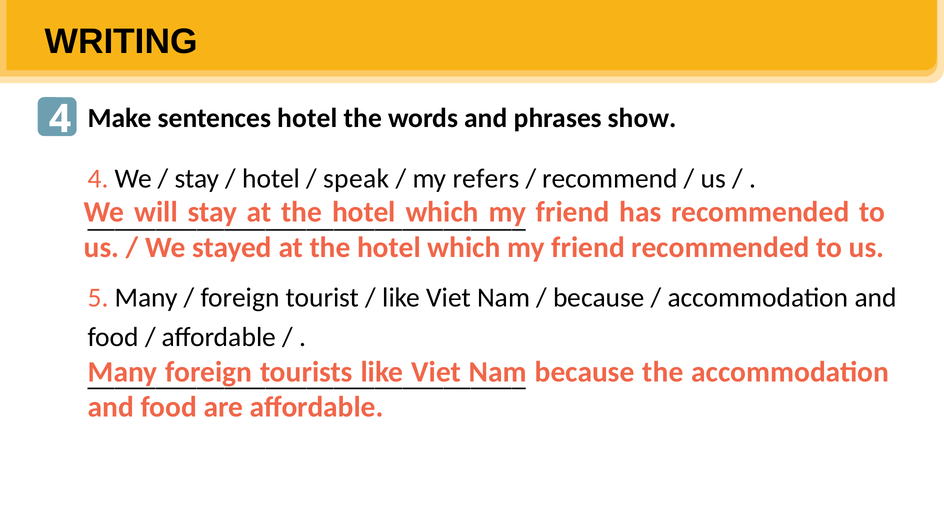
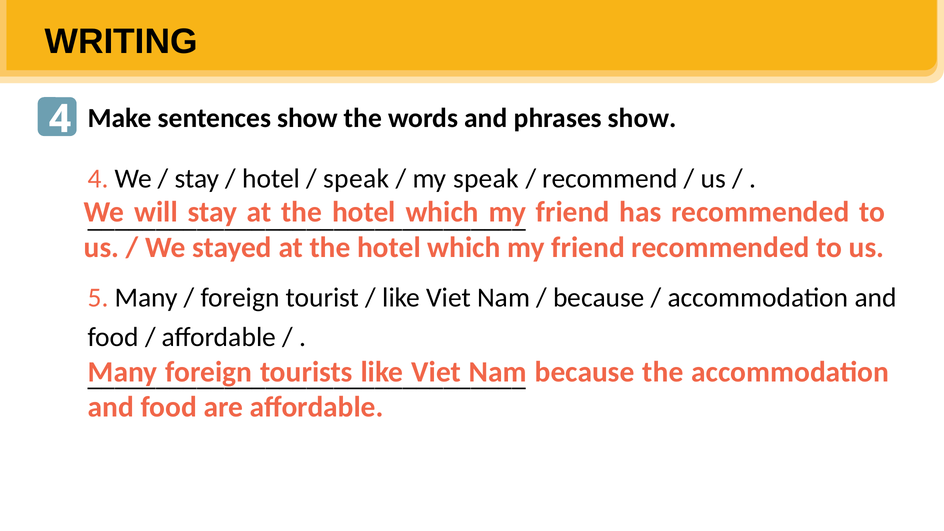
sentences hotel: hotel -> show
my refers: refers -> speak
